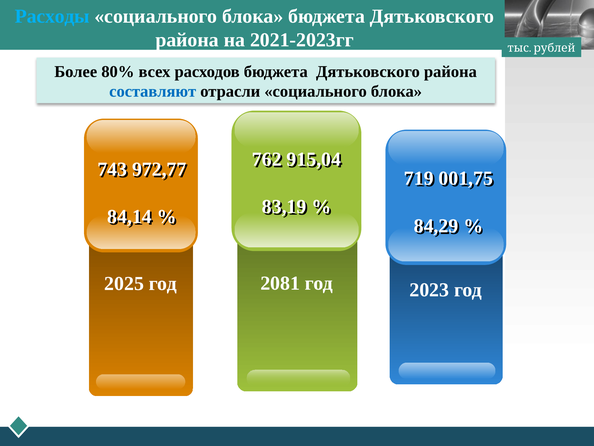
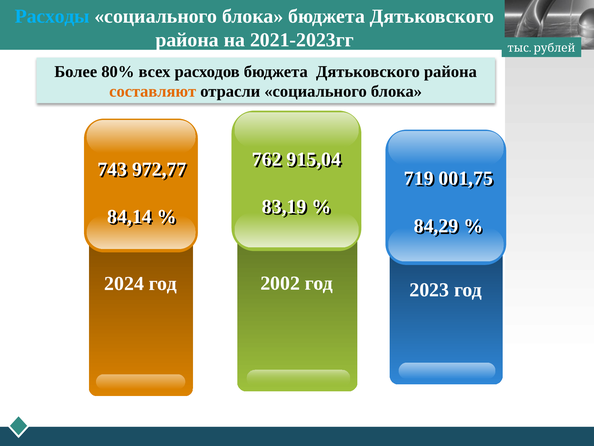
составляют colour: blue -> orange
2025: 2025 -> 2024
2081: 2081 -> 2002
